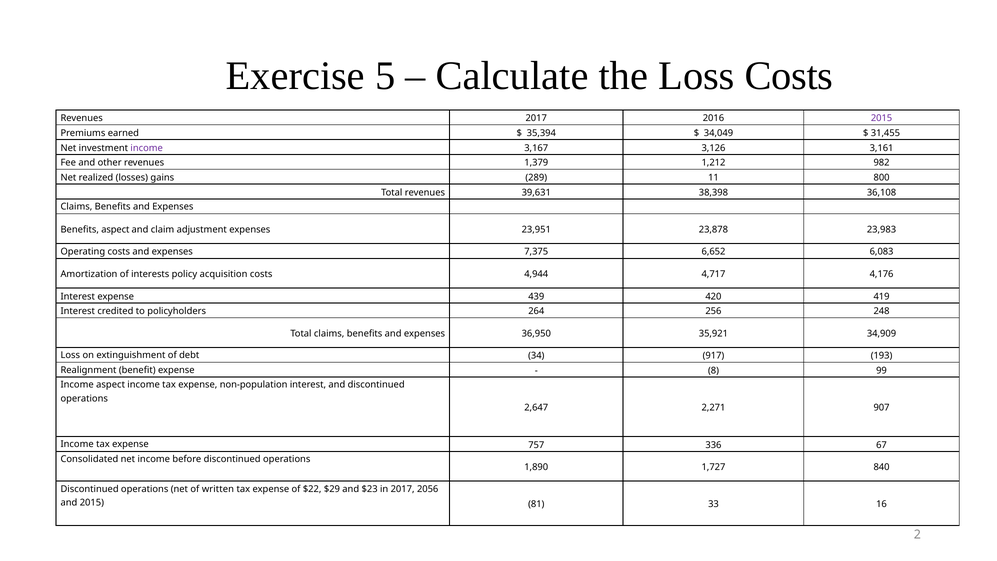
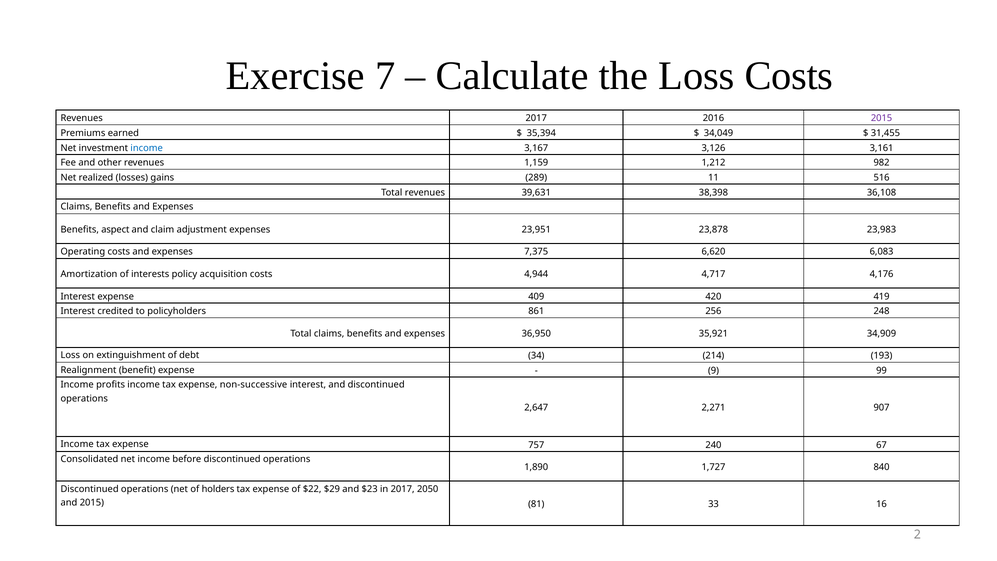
5: 5 -> 7
income at (147, 148) colour: purple -> blue
1,379: 1,379 -> 1,159
800: 800 -> 516
6,652: 6,652 -> 6,620
439: 439 -> 409
264: 264 -> 861
917: 917 -> 214
8: 8 -> 9
Income aspect: aspect -> profits
non-population: non-population -> non-successive
336: 336 -> 240
written: written -> holders
2056: 2056 -> 2050
